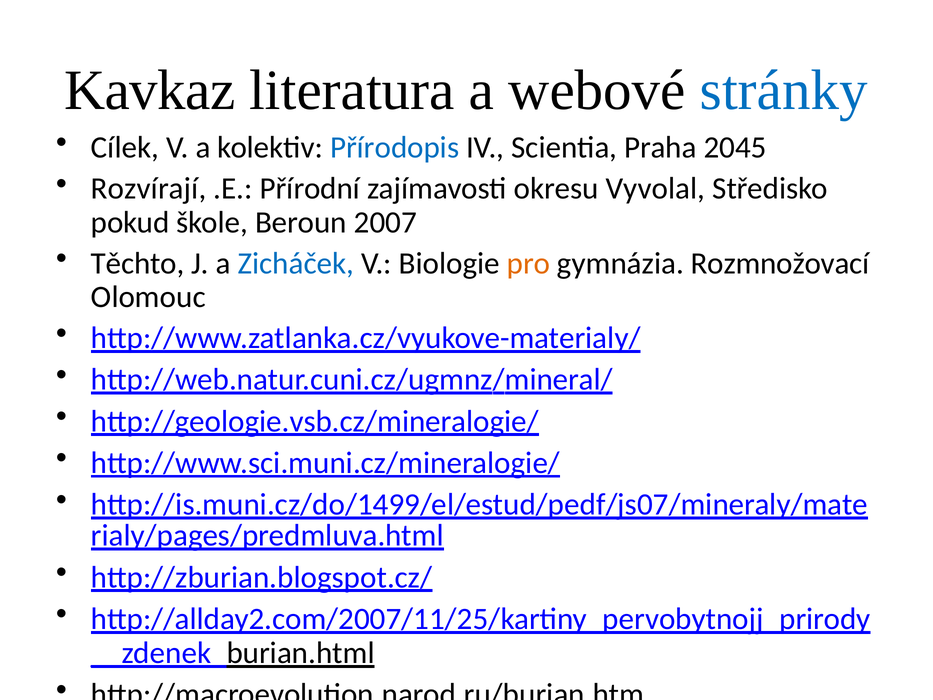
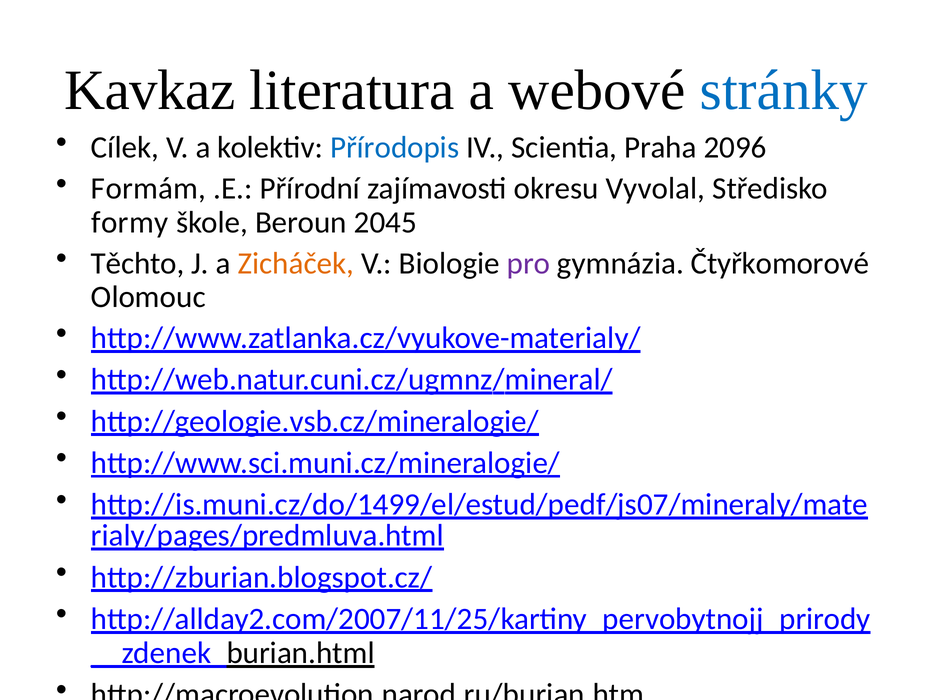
2045: 2045 -> 2096
Rozvírají: Rozvírají -> Formám
pokud: pokud -> formy
2007: 2007 -> 2045
Zicháček colour: blue -> orange
pro colour: orange -> purple
Rozmnožovací: Rozmnožovací -> Čtyřkomorové
